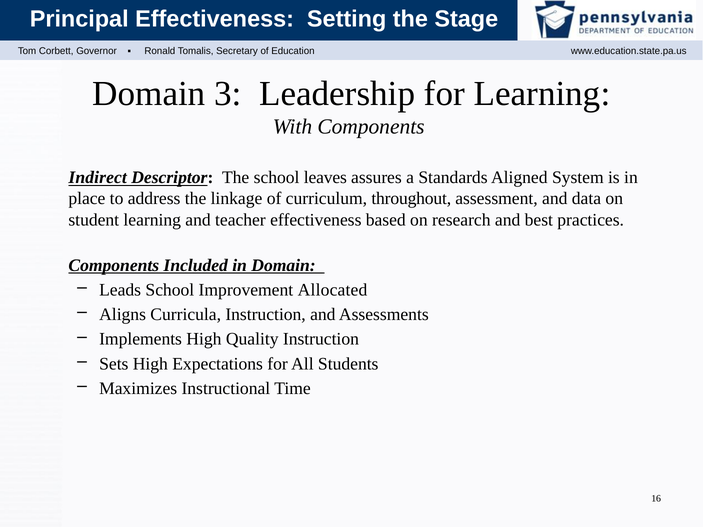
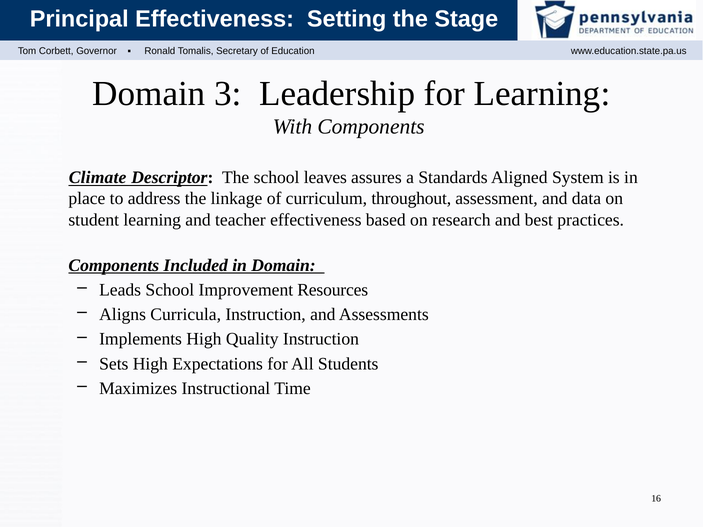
Indirect: Indirect -> Climate
Allocated: Allocated -> Resources
